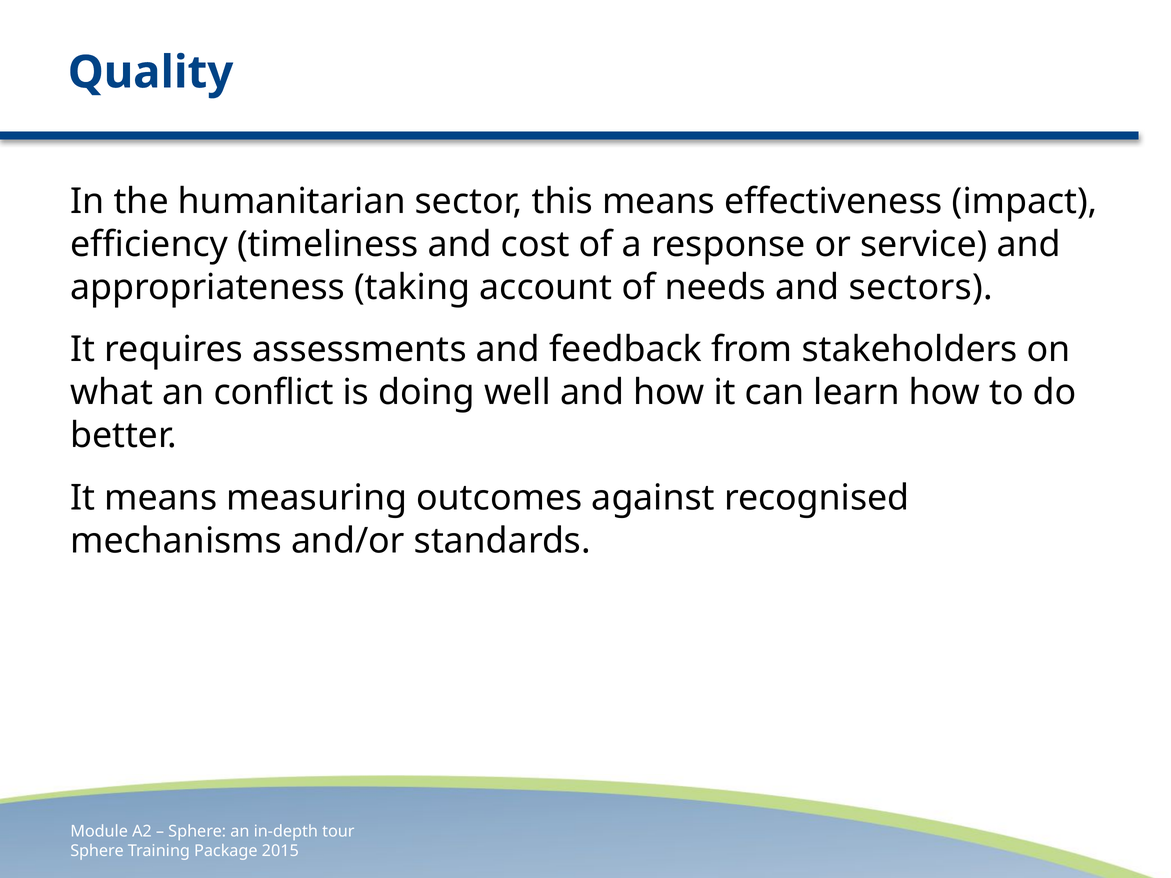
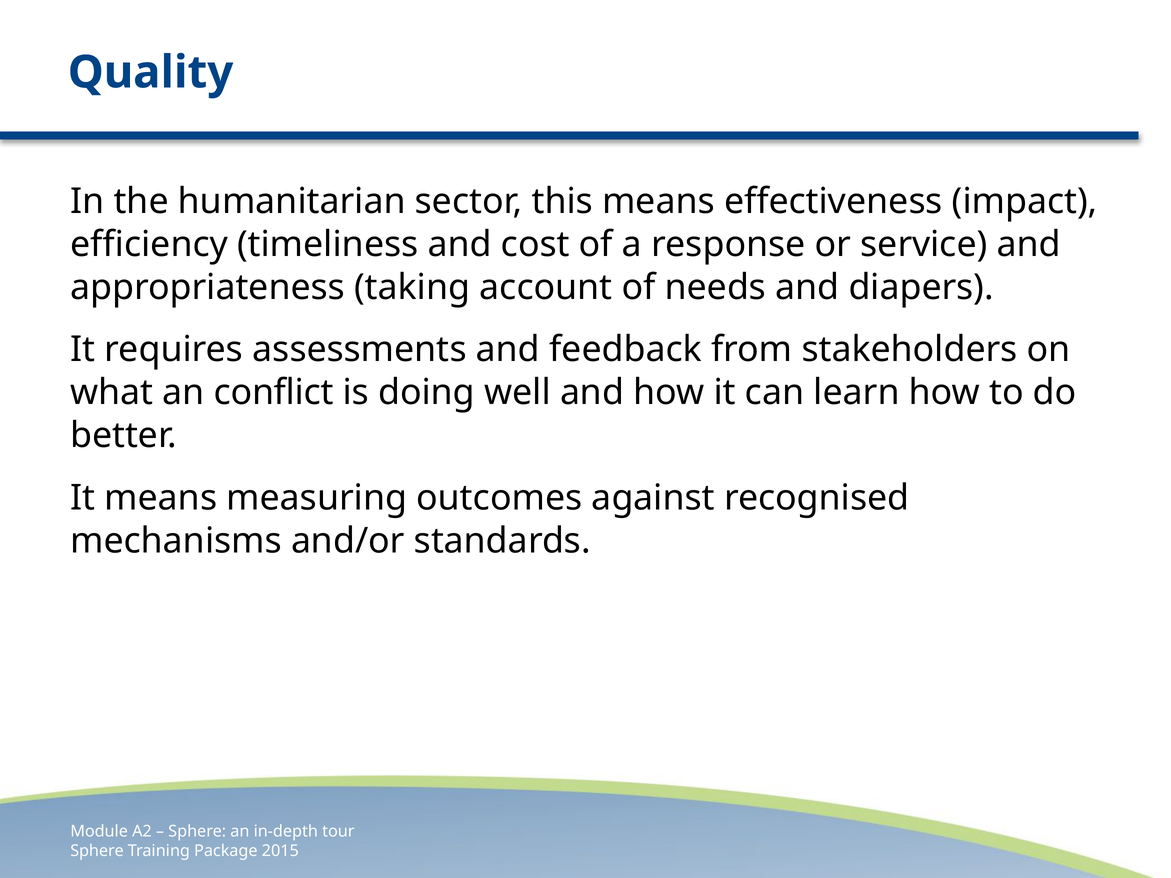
sectors: sectors -> diapers
